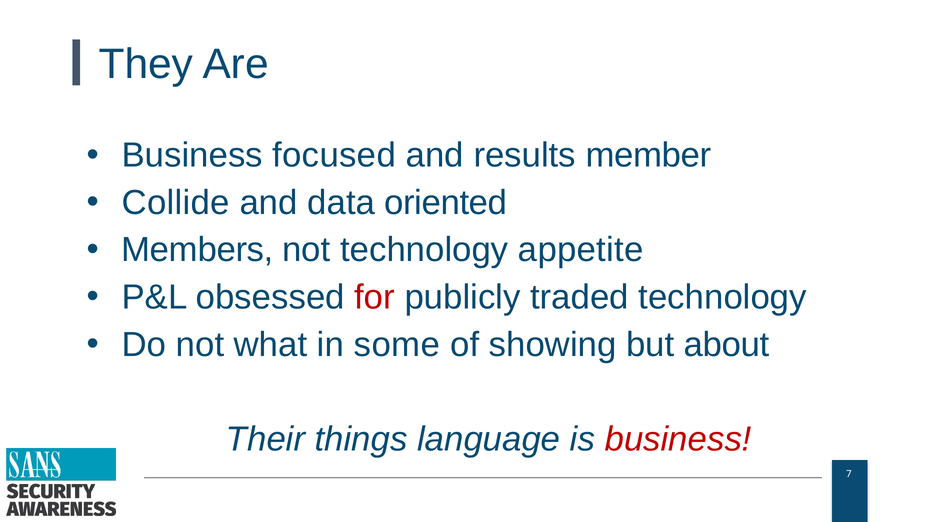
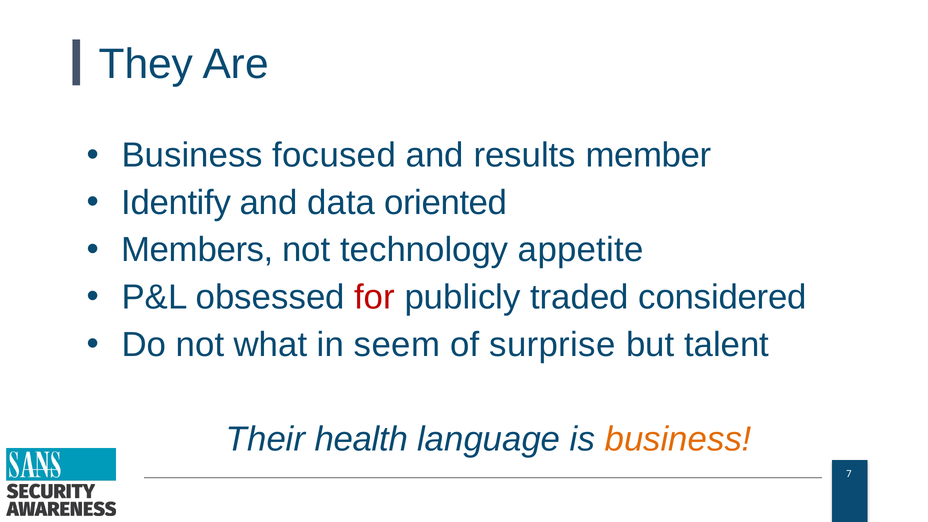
Collide: Collide -> Identify
traded technology: technology -> considered
some: some -> seem
showing: showing -> surprise
about: about -> talent
things: things -> health
business at (678, 439) colour: red -> orange
